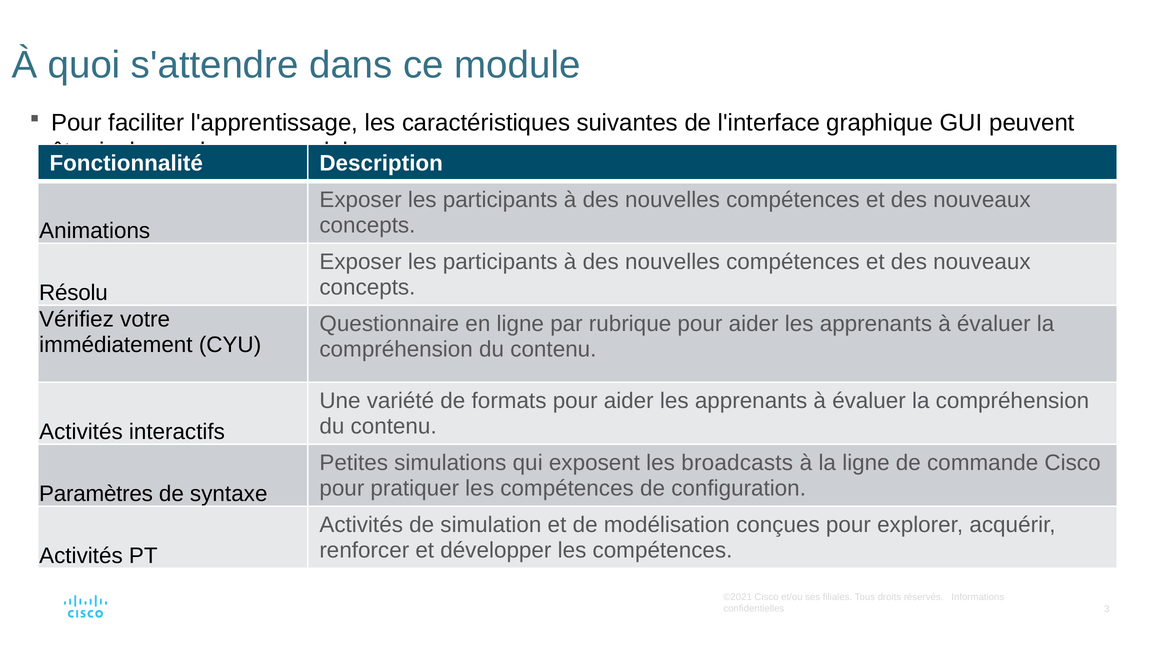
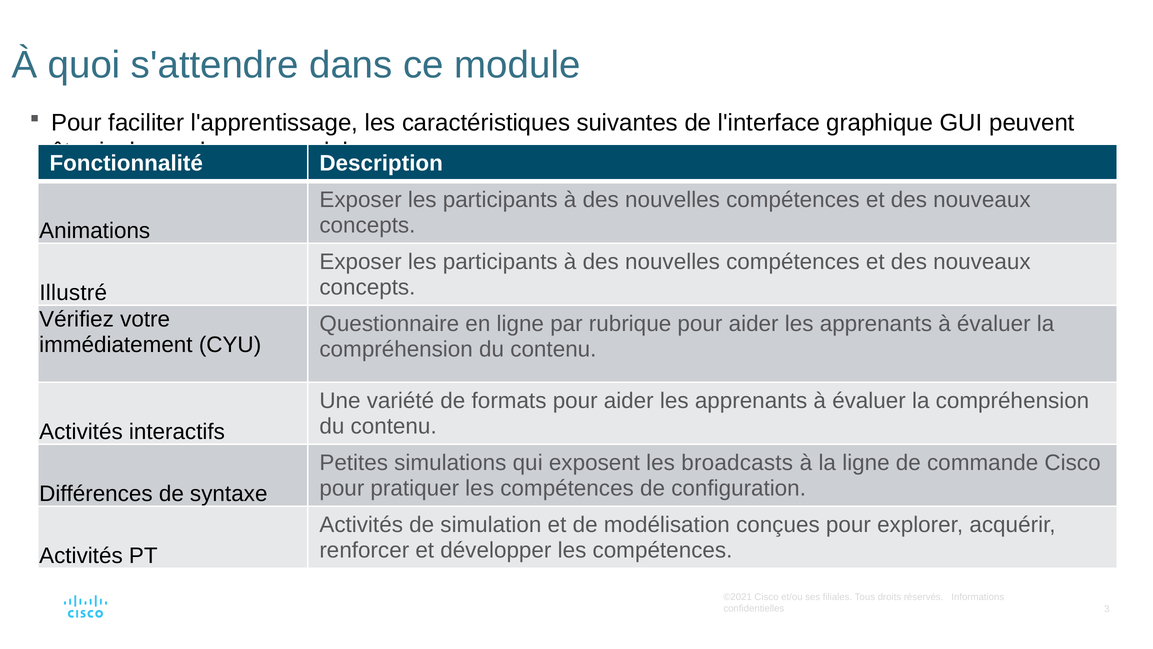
Résolu: Résolu -> Illustré
Paramètres: Paramètres -> Différences
